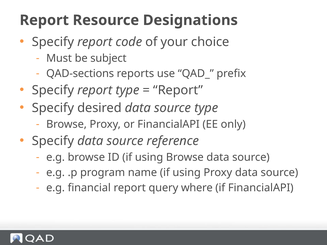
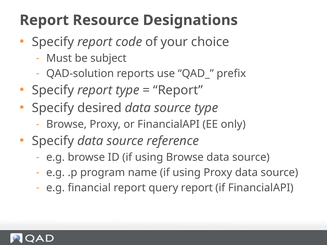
QAD-sections: QAD-sections -> QAD-solution
query where: where -> report
